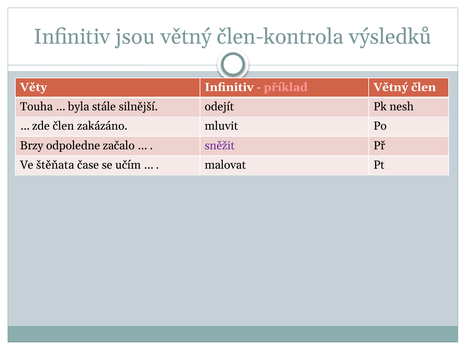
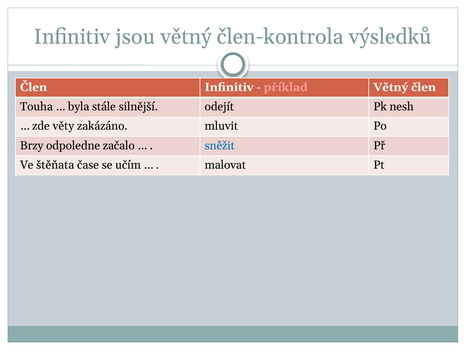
Věty at (34, 87): Věty -> Člen
zde člen: člen -> věty
sněžit colour: purple -> blue
